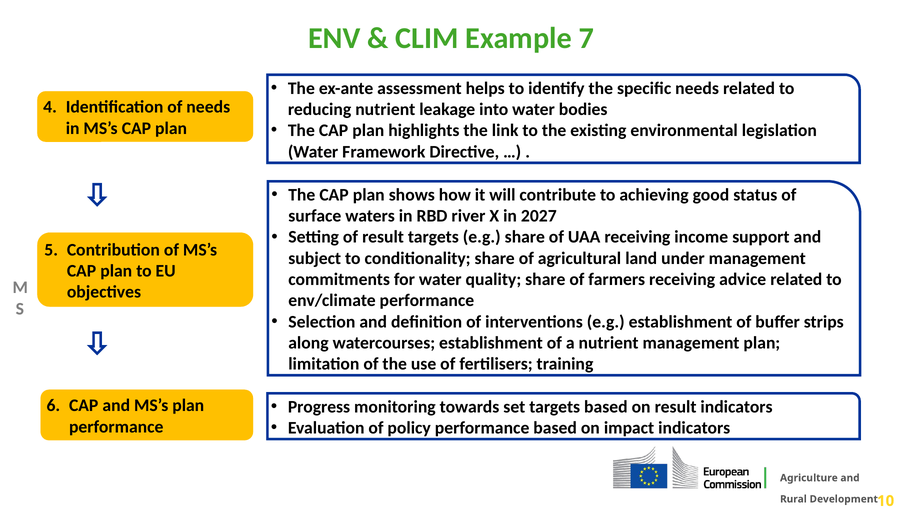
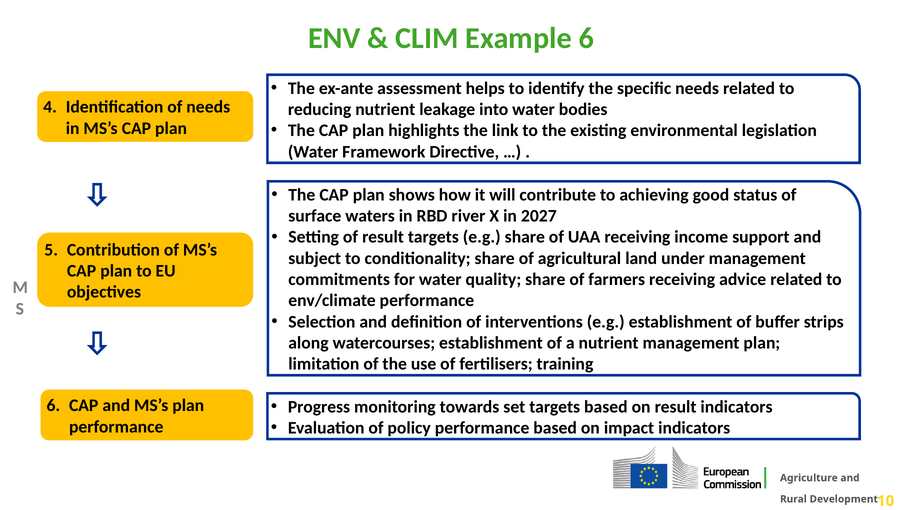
Example 7: 7 -> 6
